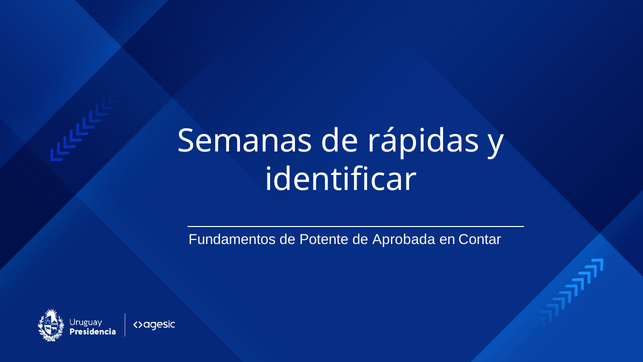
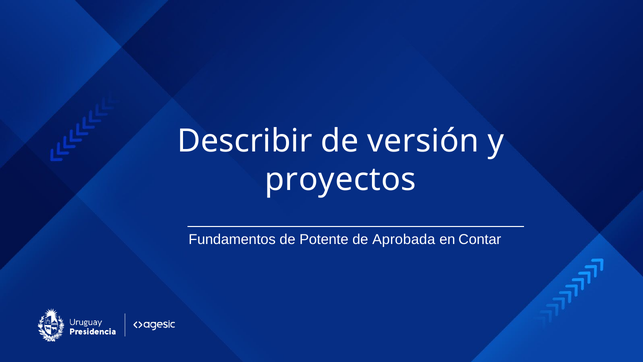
Semanas: Semanas -> Describir
rápidas: rápidas -> versión
identificar: identificar -> proyectos
